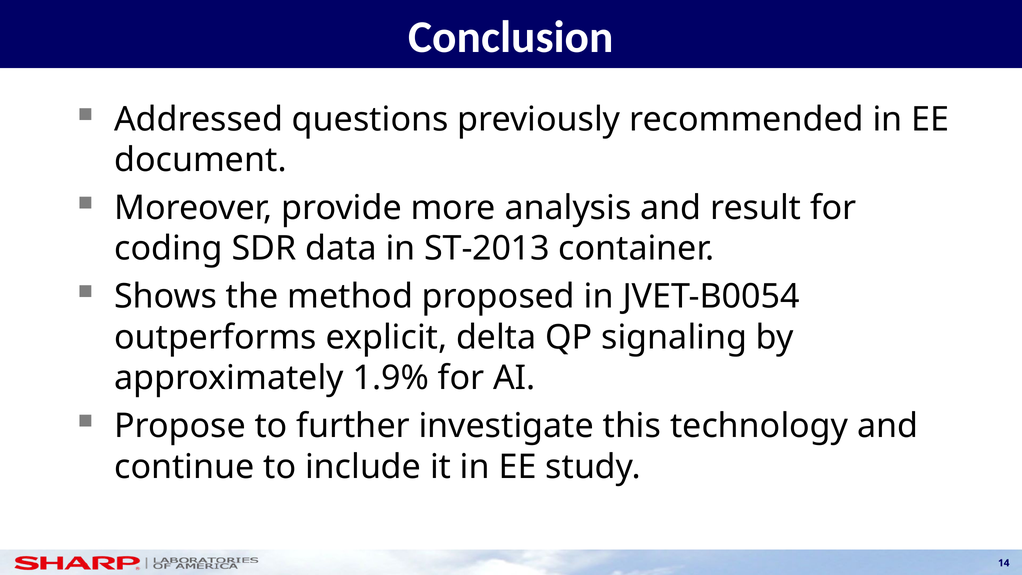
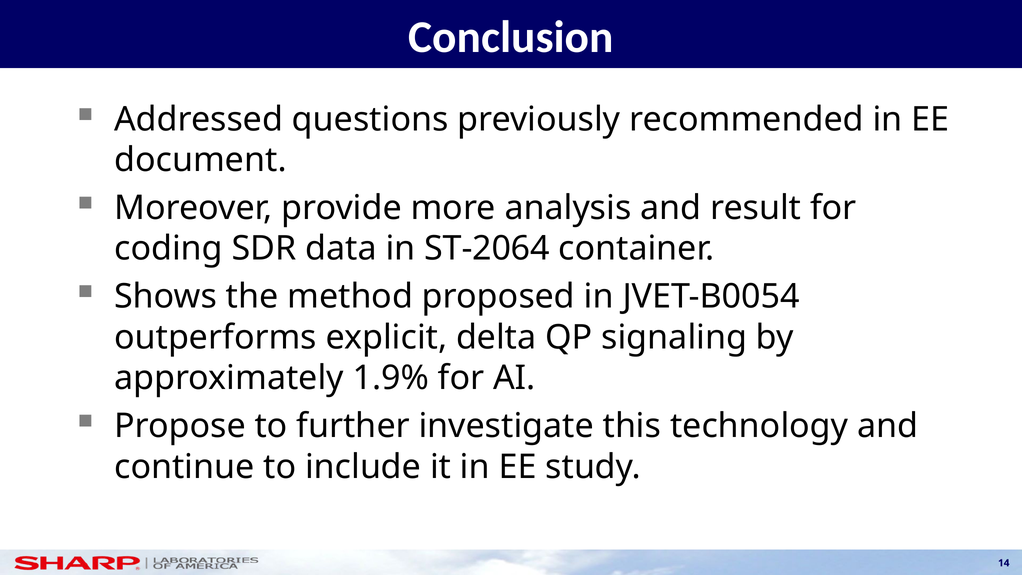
ST-2013: ST-2013 -> ST-2064
